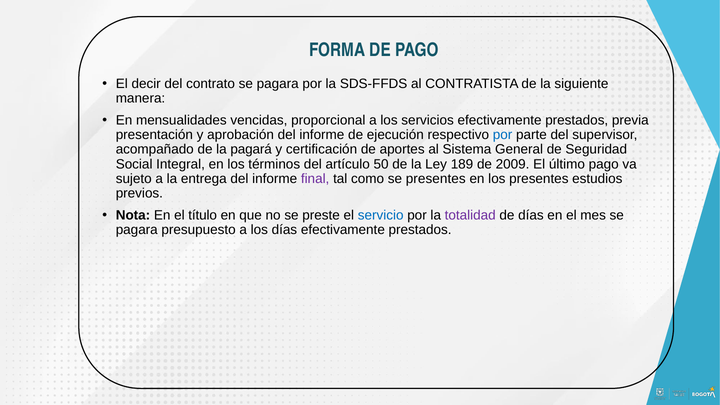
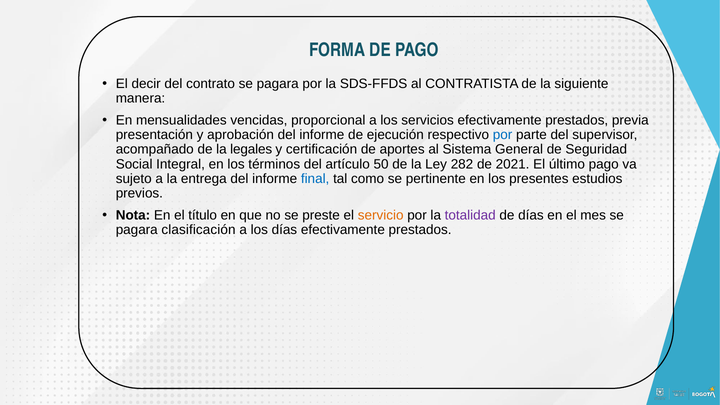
pagará: pagará -> legales
189: 189 -> 282
2009: 2009 -> 2021
final colour: purple -> blue
se presentes: presentes -> pertinente
servicio colour: blue -> orange
presupuesto: presupuesto -> clasificación
